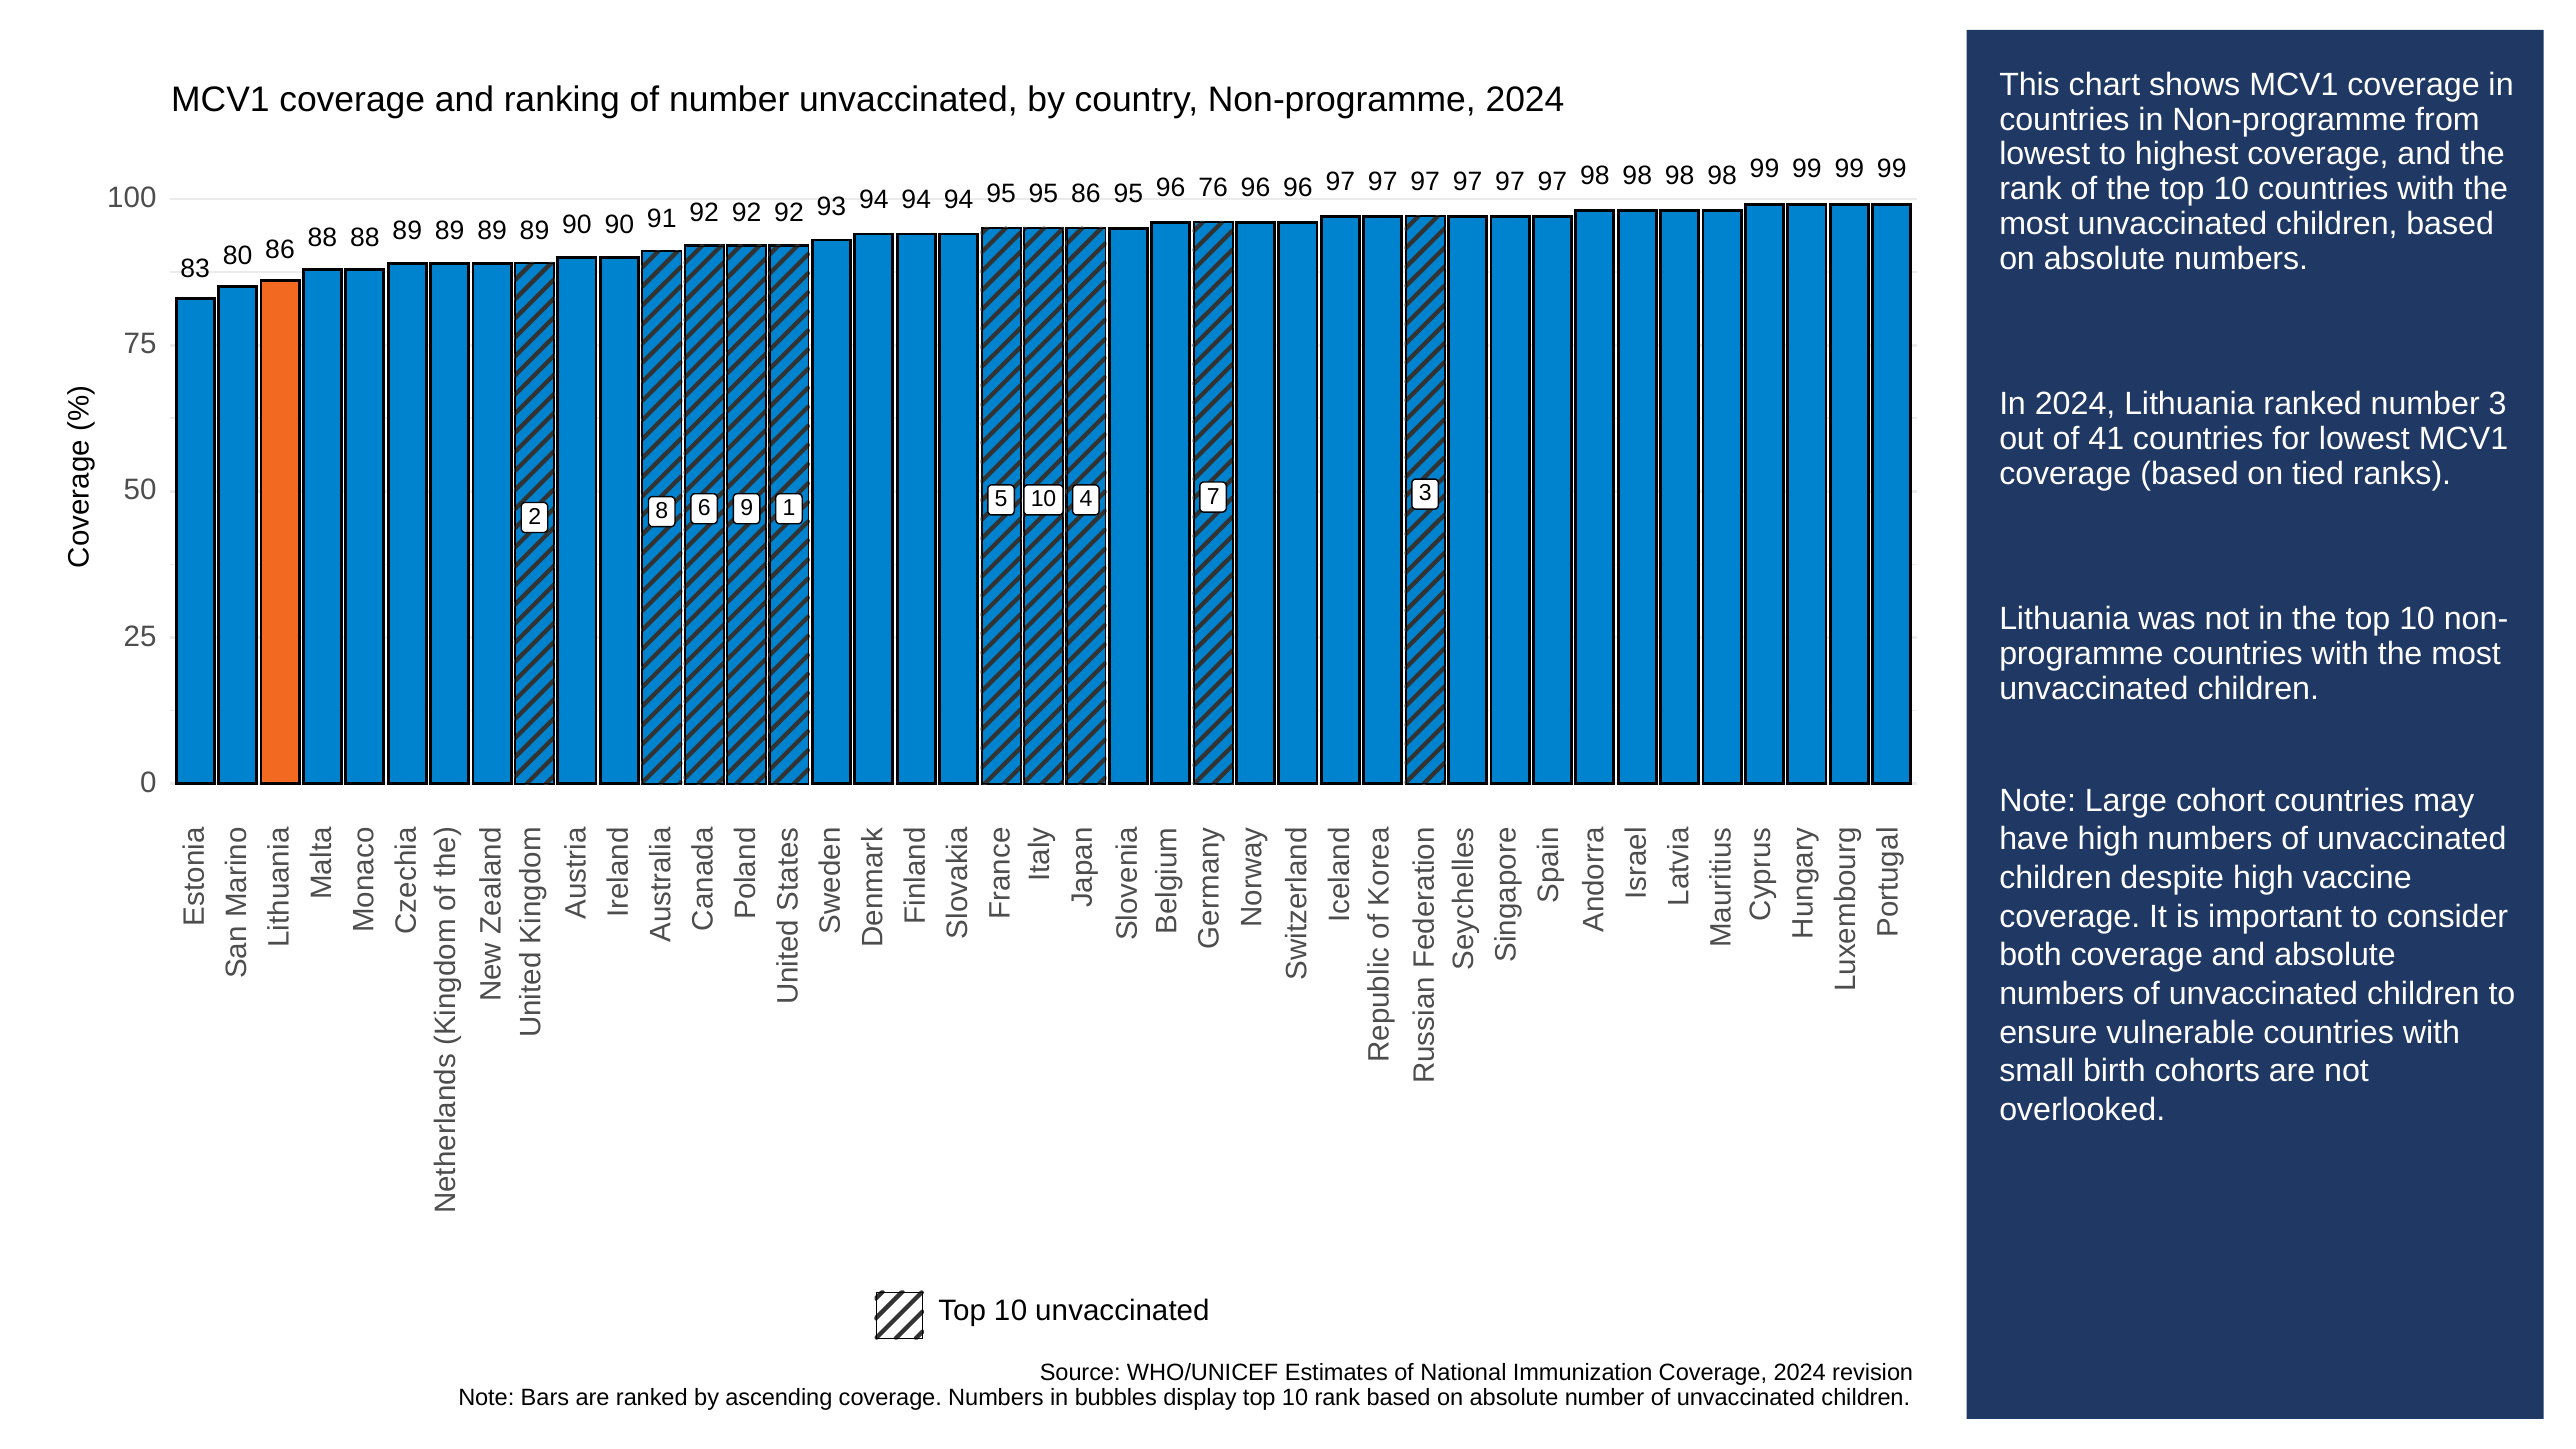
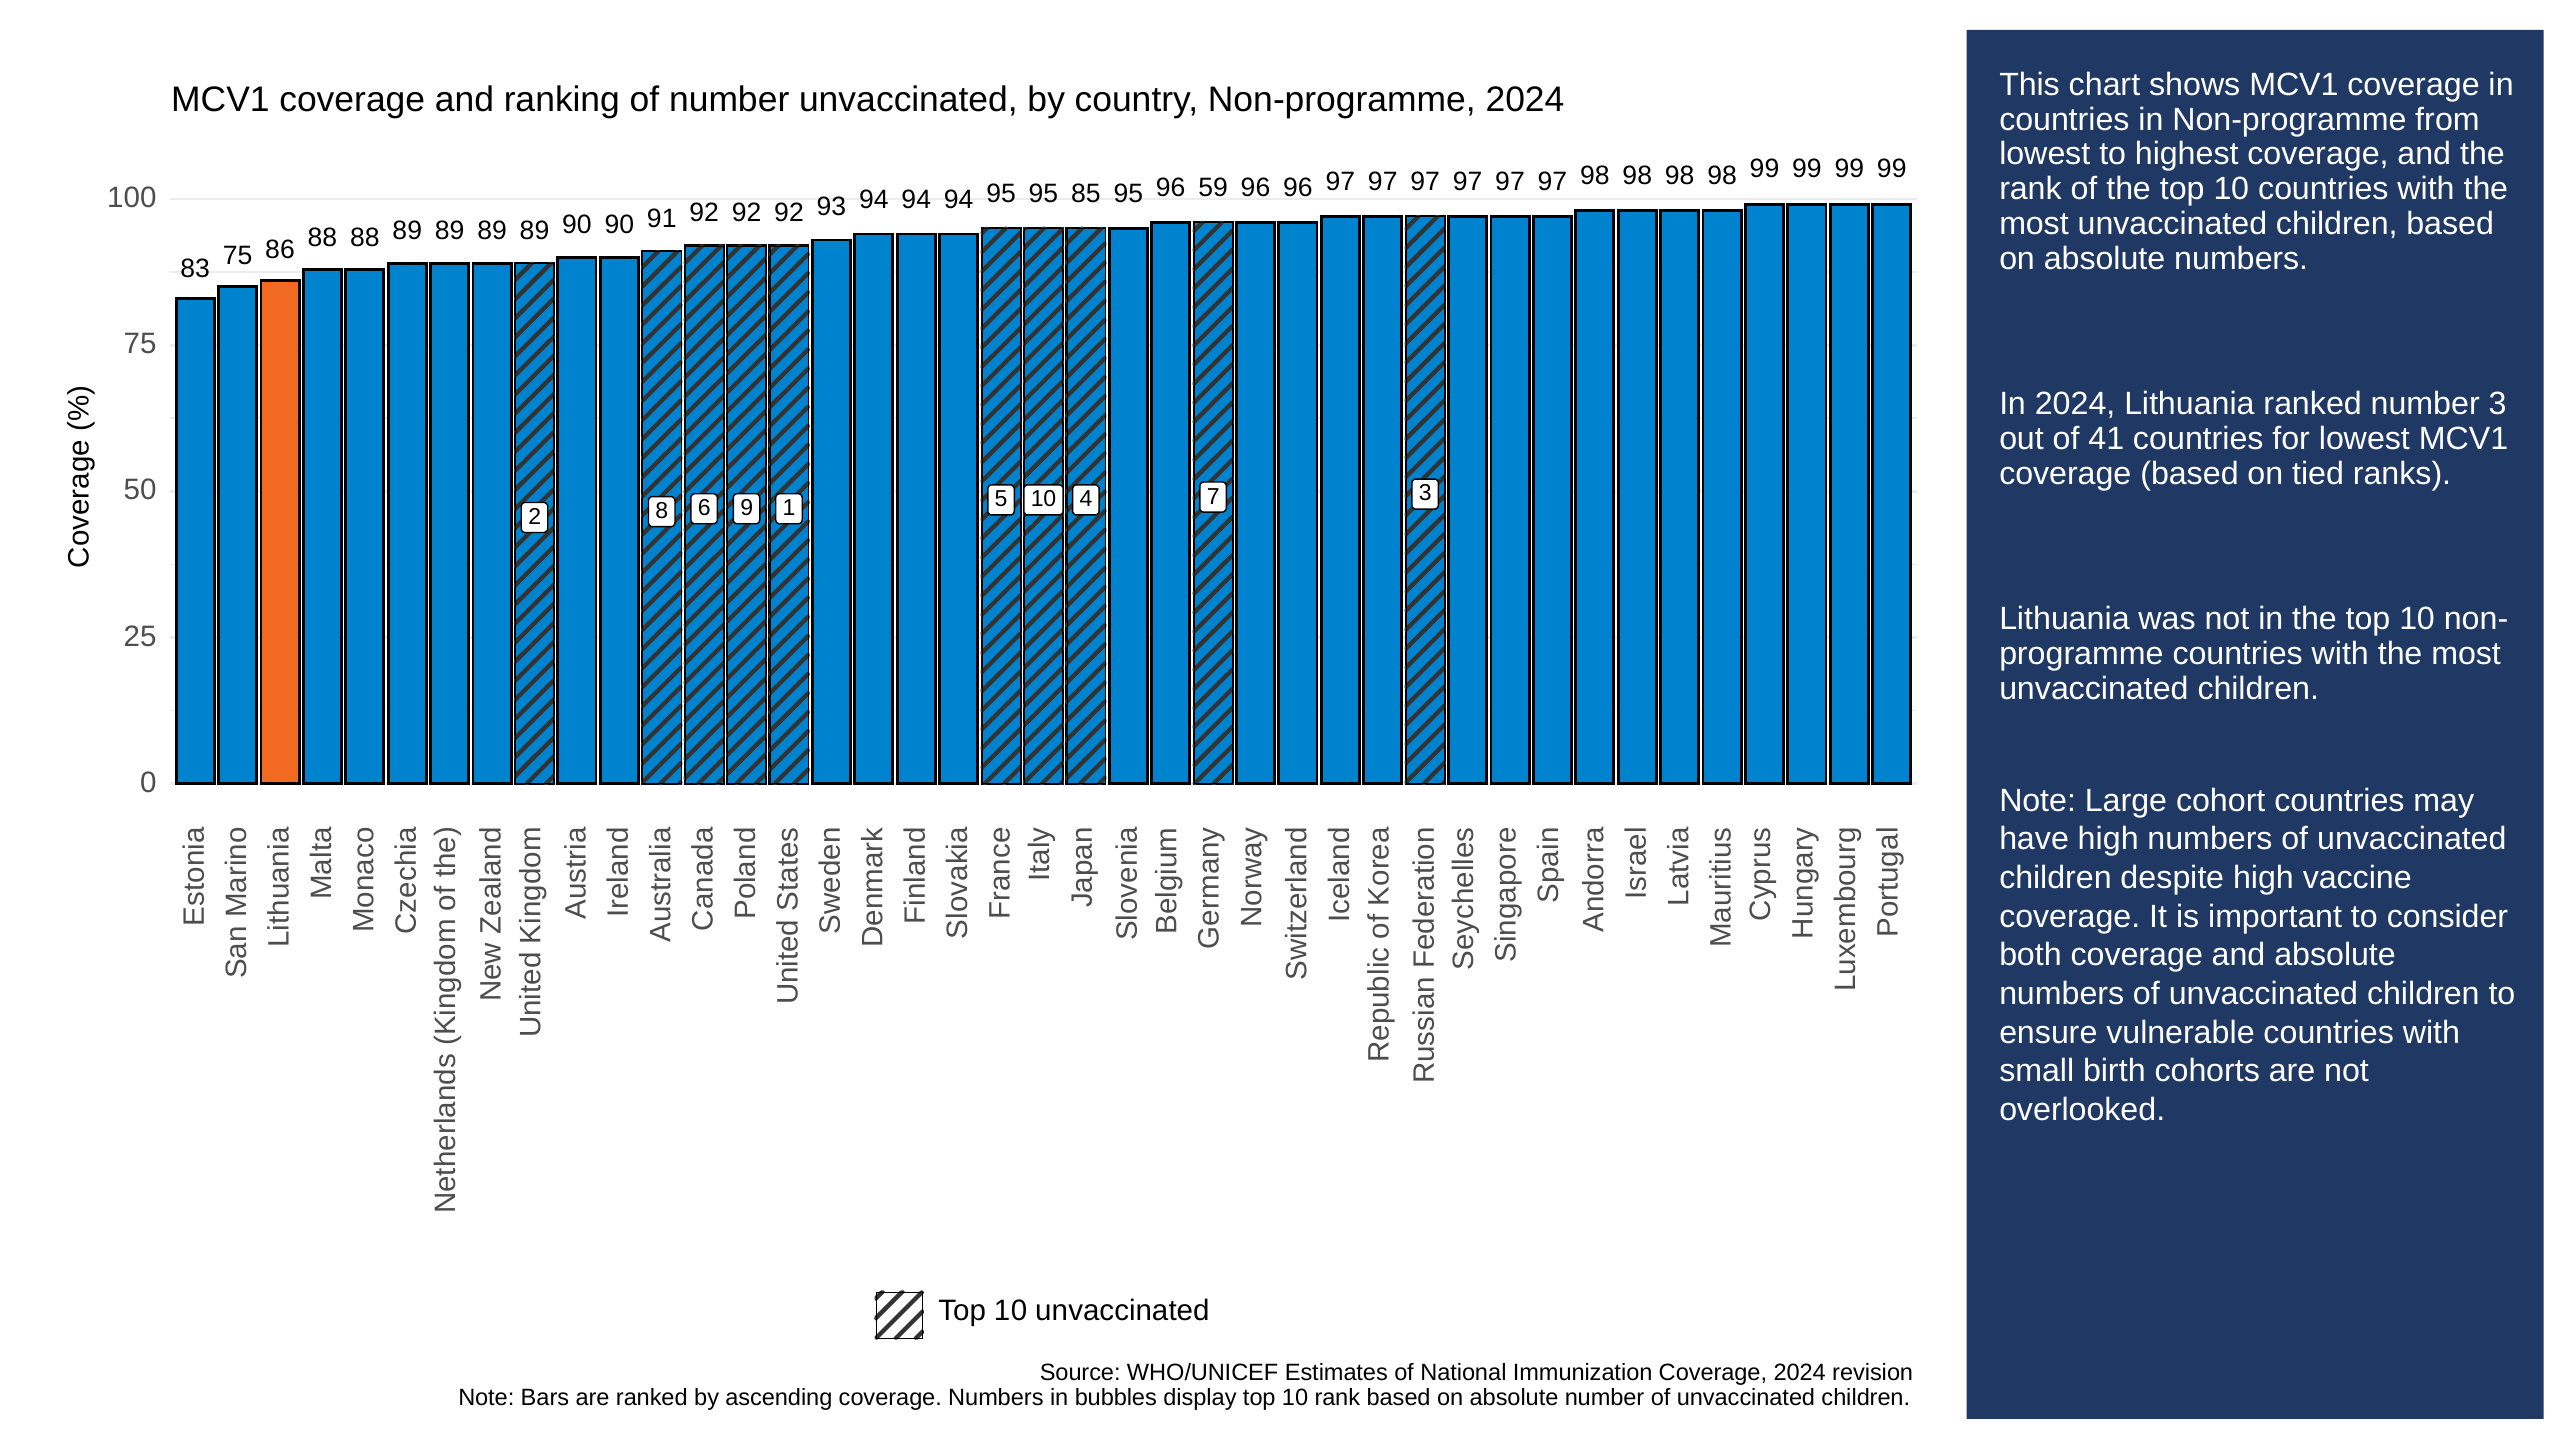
76: 76 -> 59
94 86: 86 -> 85
83 80: 80 -> 75
